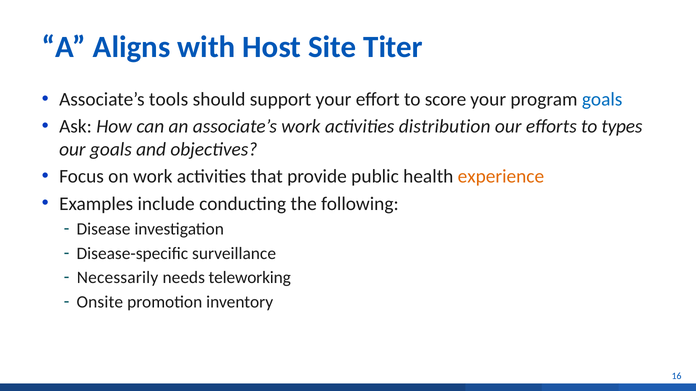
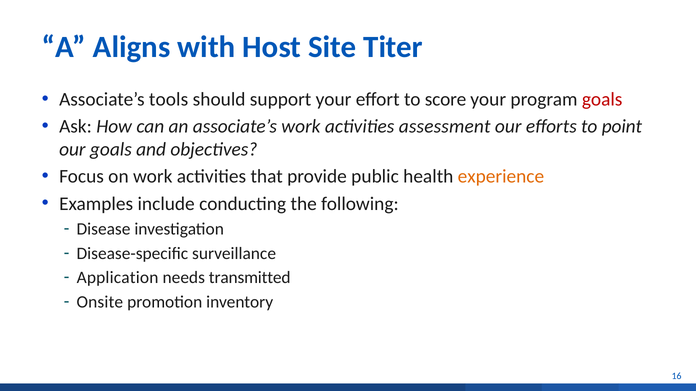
goals at (602, 99) colour: blue -> red
distribution: distribution -> assessment
types: types -> point
Necessarily: Necessarily -> Application
teleworking: teleworking -> transmitted
